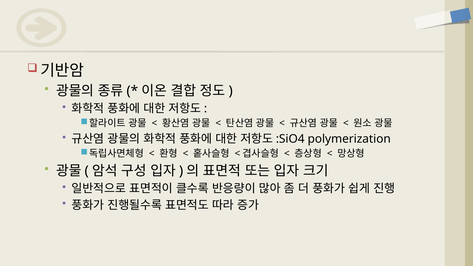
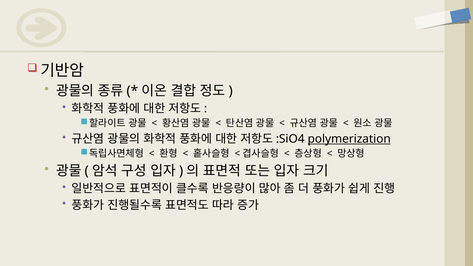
polymerization underline: none -> present
